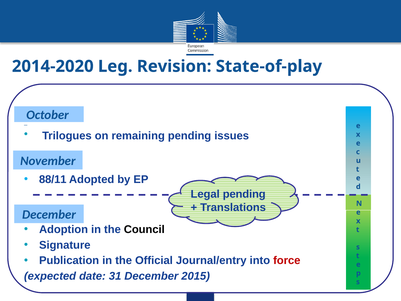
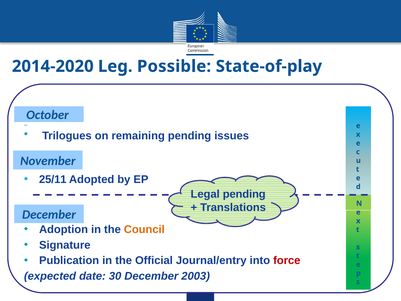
Revision: Revision -> Possible
88/11: 88/11 -> 25/11
Council colour: black -> orange
31: 31 -> 30
2015: 2015 -> 2003
